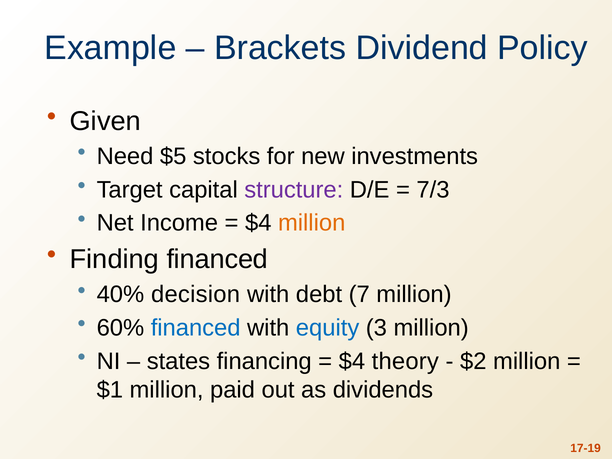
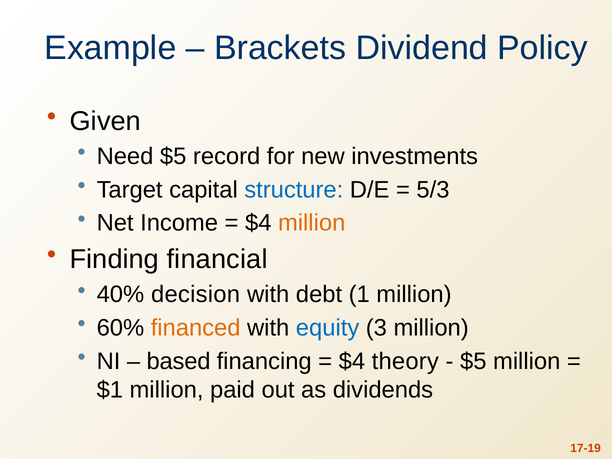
stocks: stocks -> record
structure colour: purple -> blue
7/3: 7/3 -> 5/3
Finding financed: financed -> financial
7: 7 -> 1
financed at (196, 328) colour: blue -> orange
states: states -> based
$2 at (473, 361): $2 -> $5
